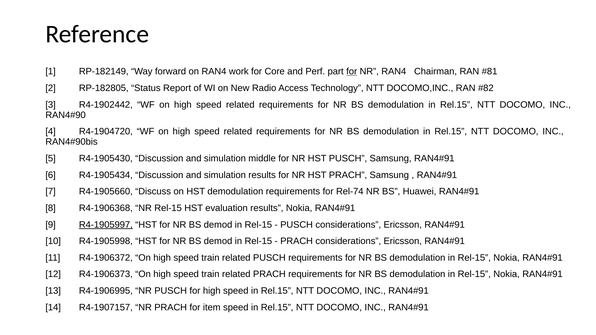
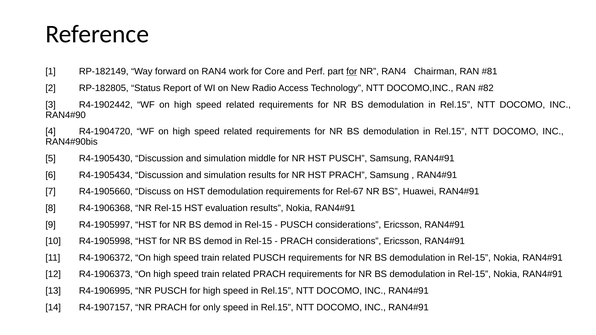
Rel-74: Rel-74 -> Rel-67
R4-1905997 underline: present -> none
item: item -> only
